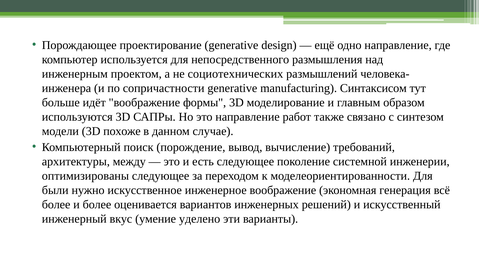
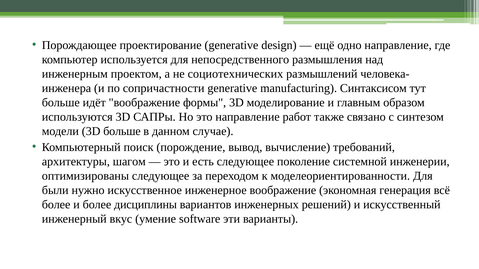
3D похоже: похоже -> больше
между: между -> шагом
оценивается: оценивается -> дисциплины
уделено: уделено -> software
